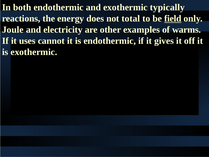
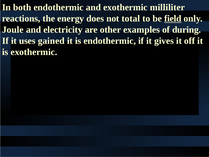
typically: typically -> milliliter
warms: warms -> during
cannot: cannot -> gained
